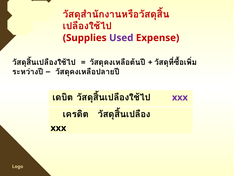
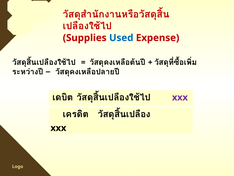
Used colour: purple -> blue
